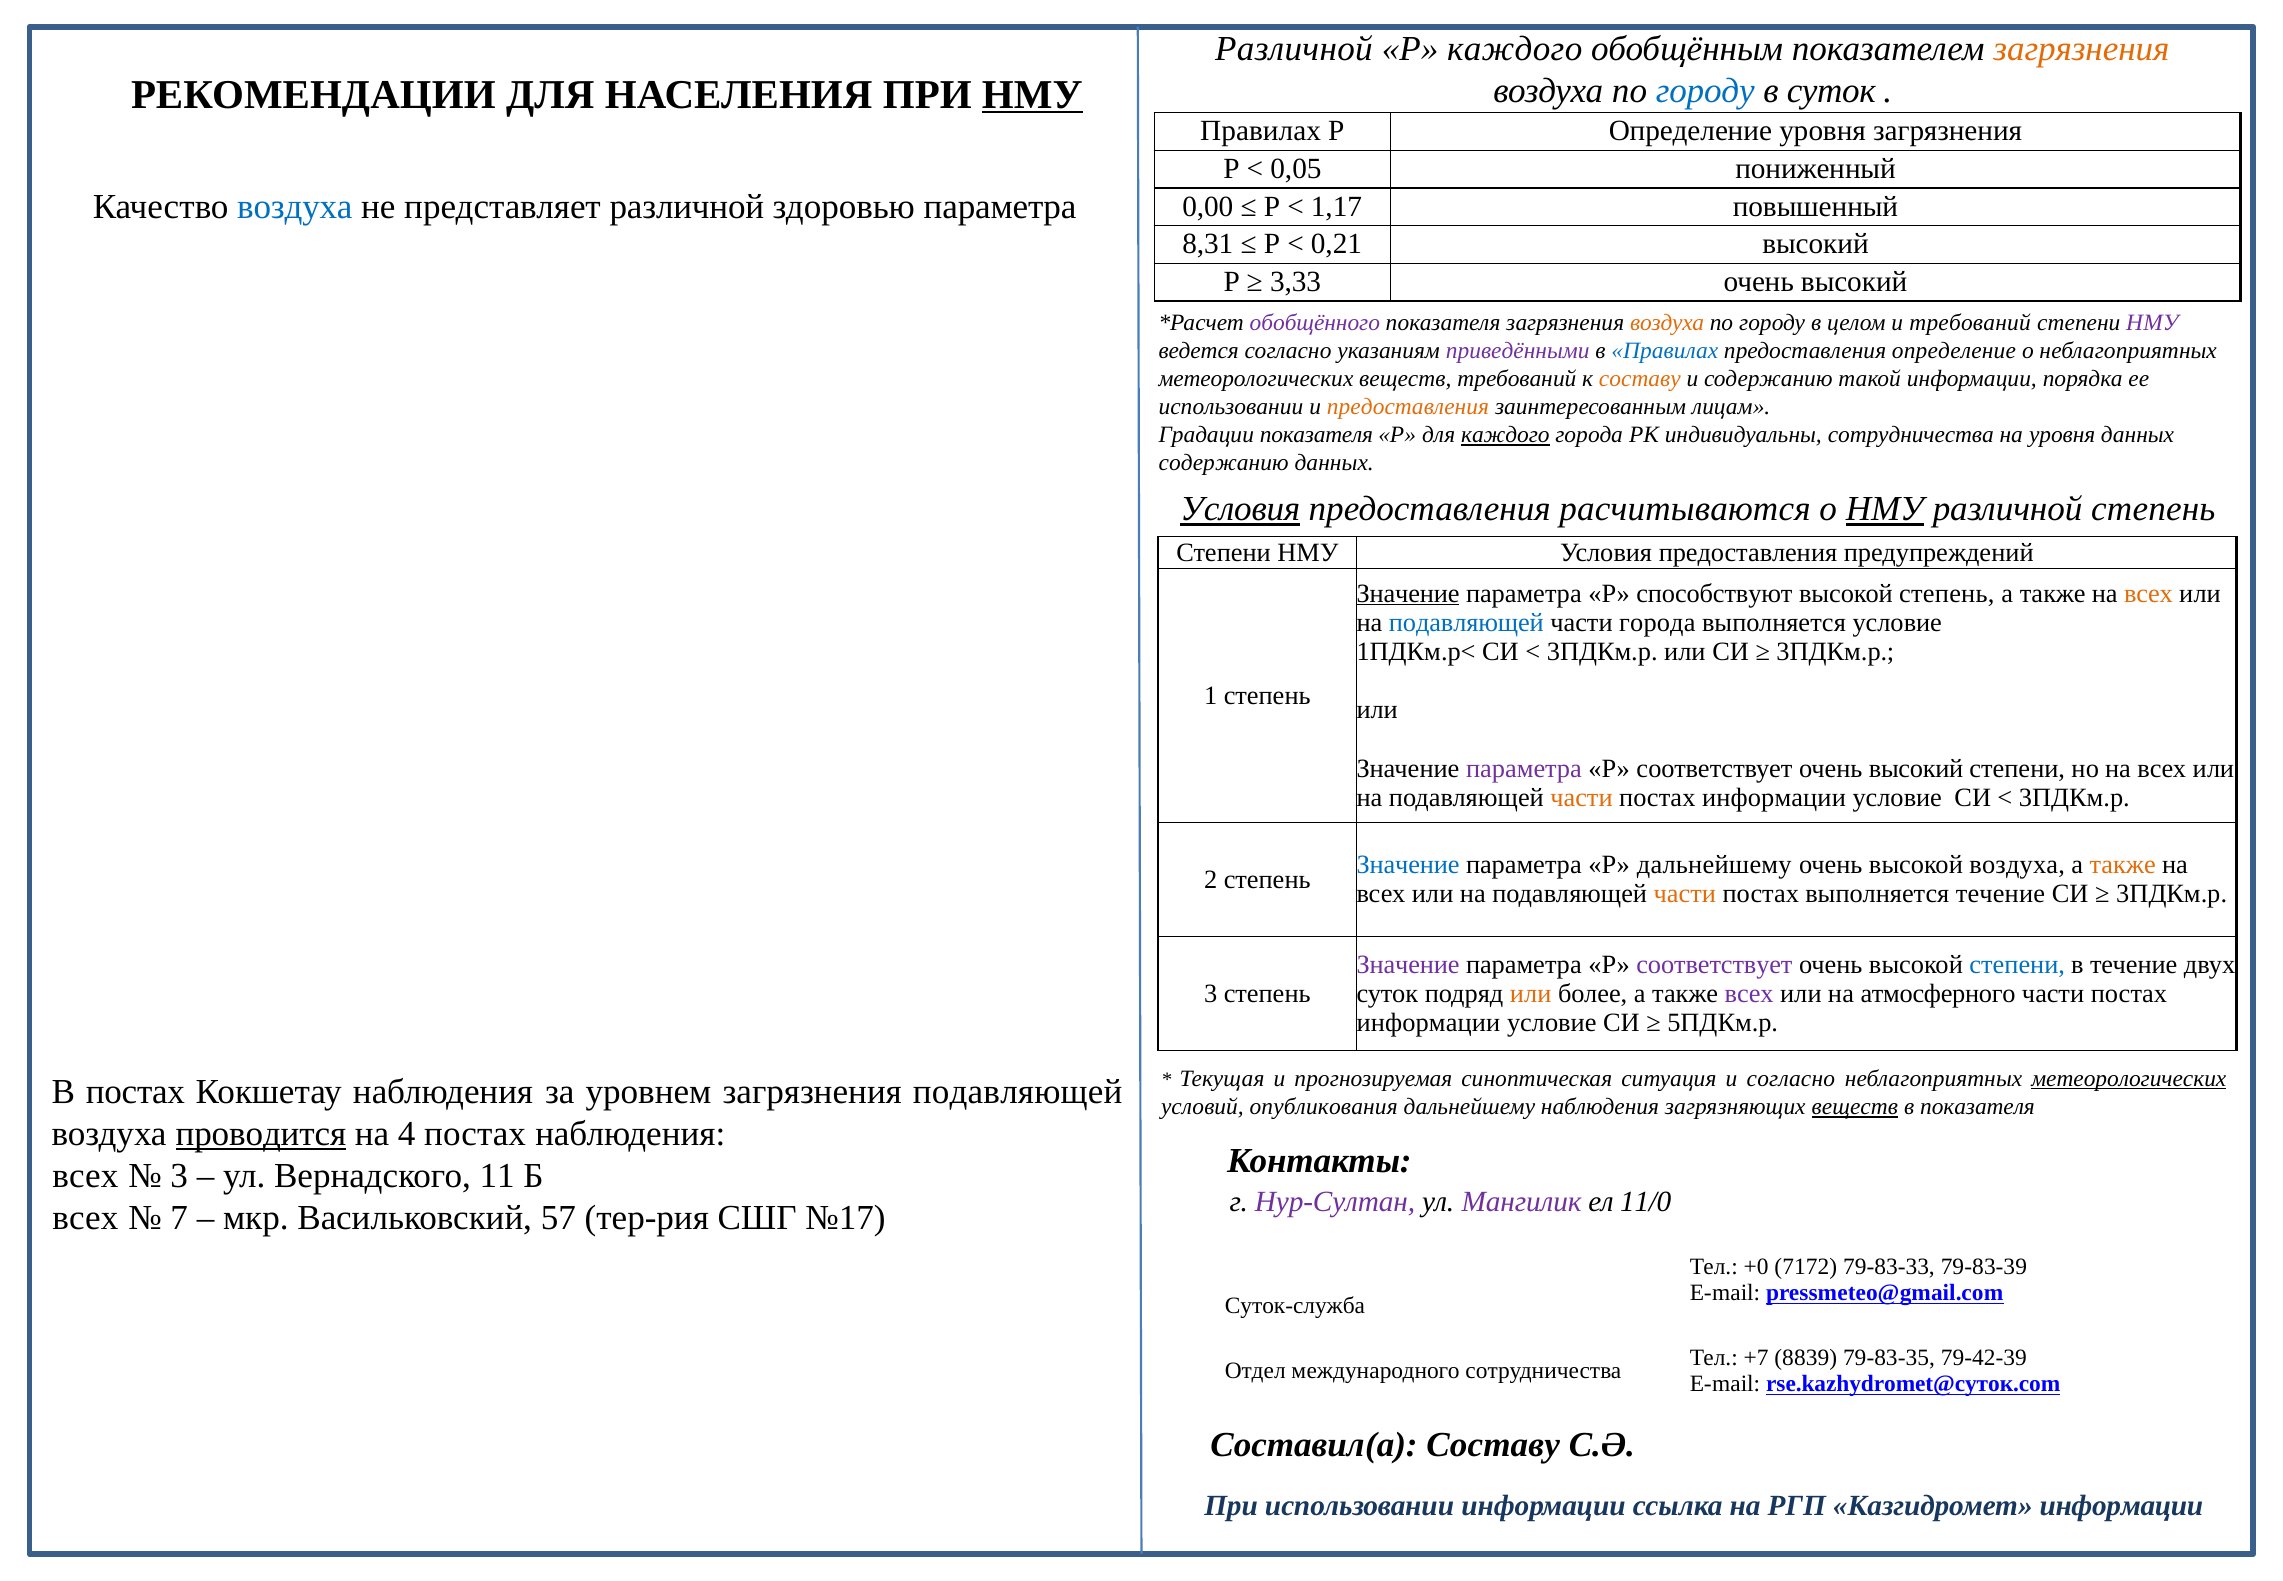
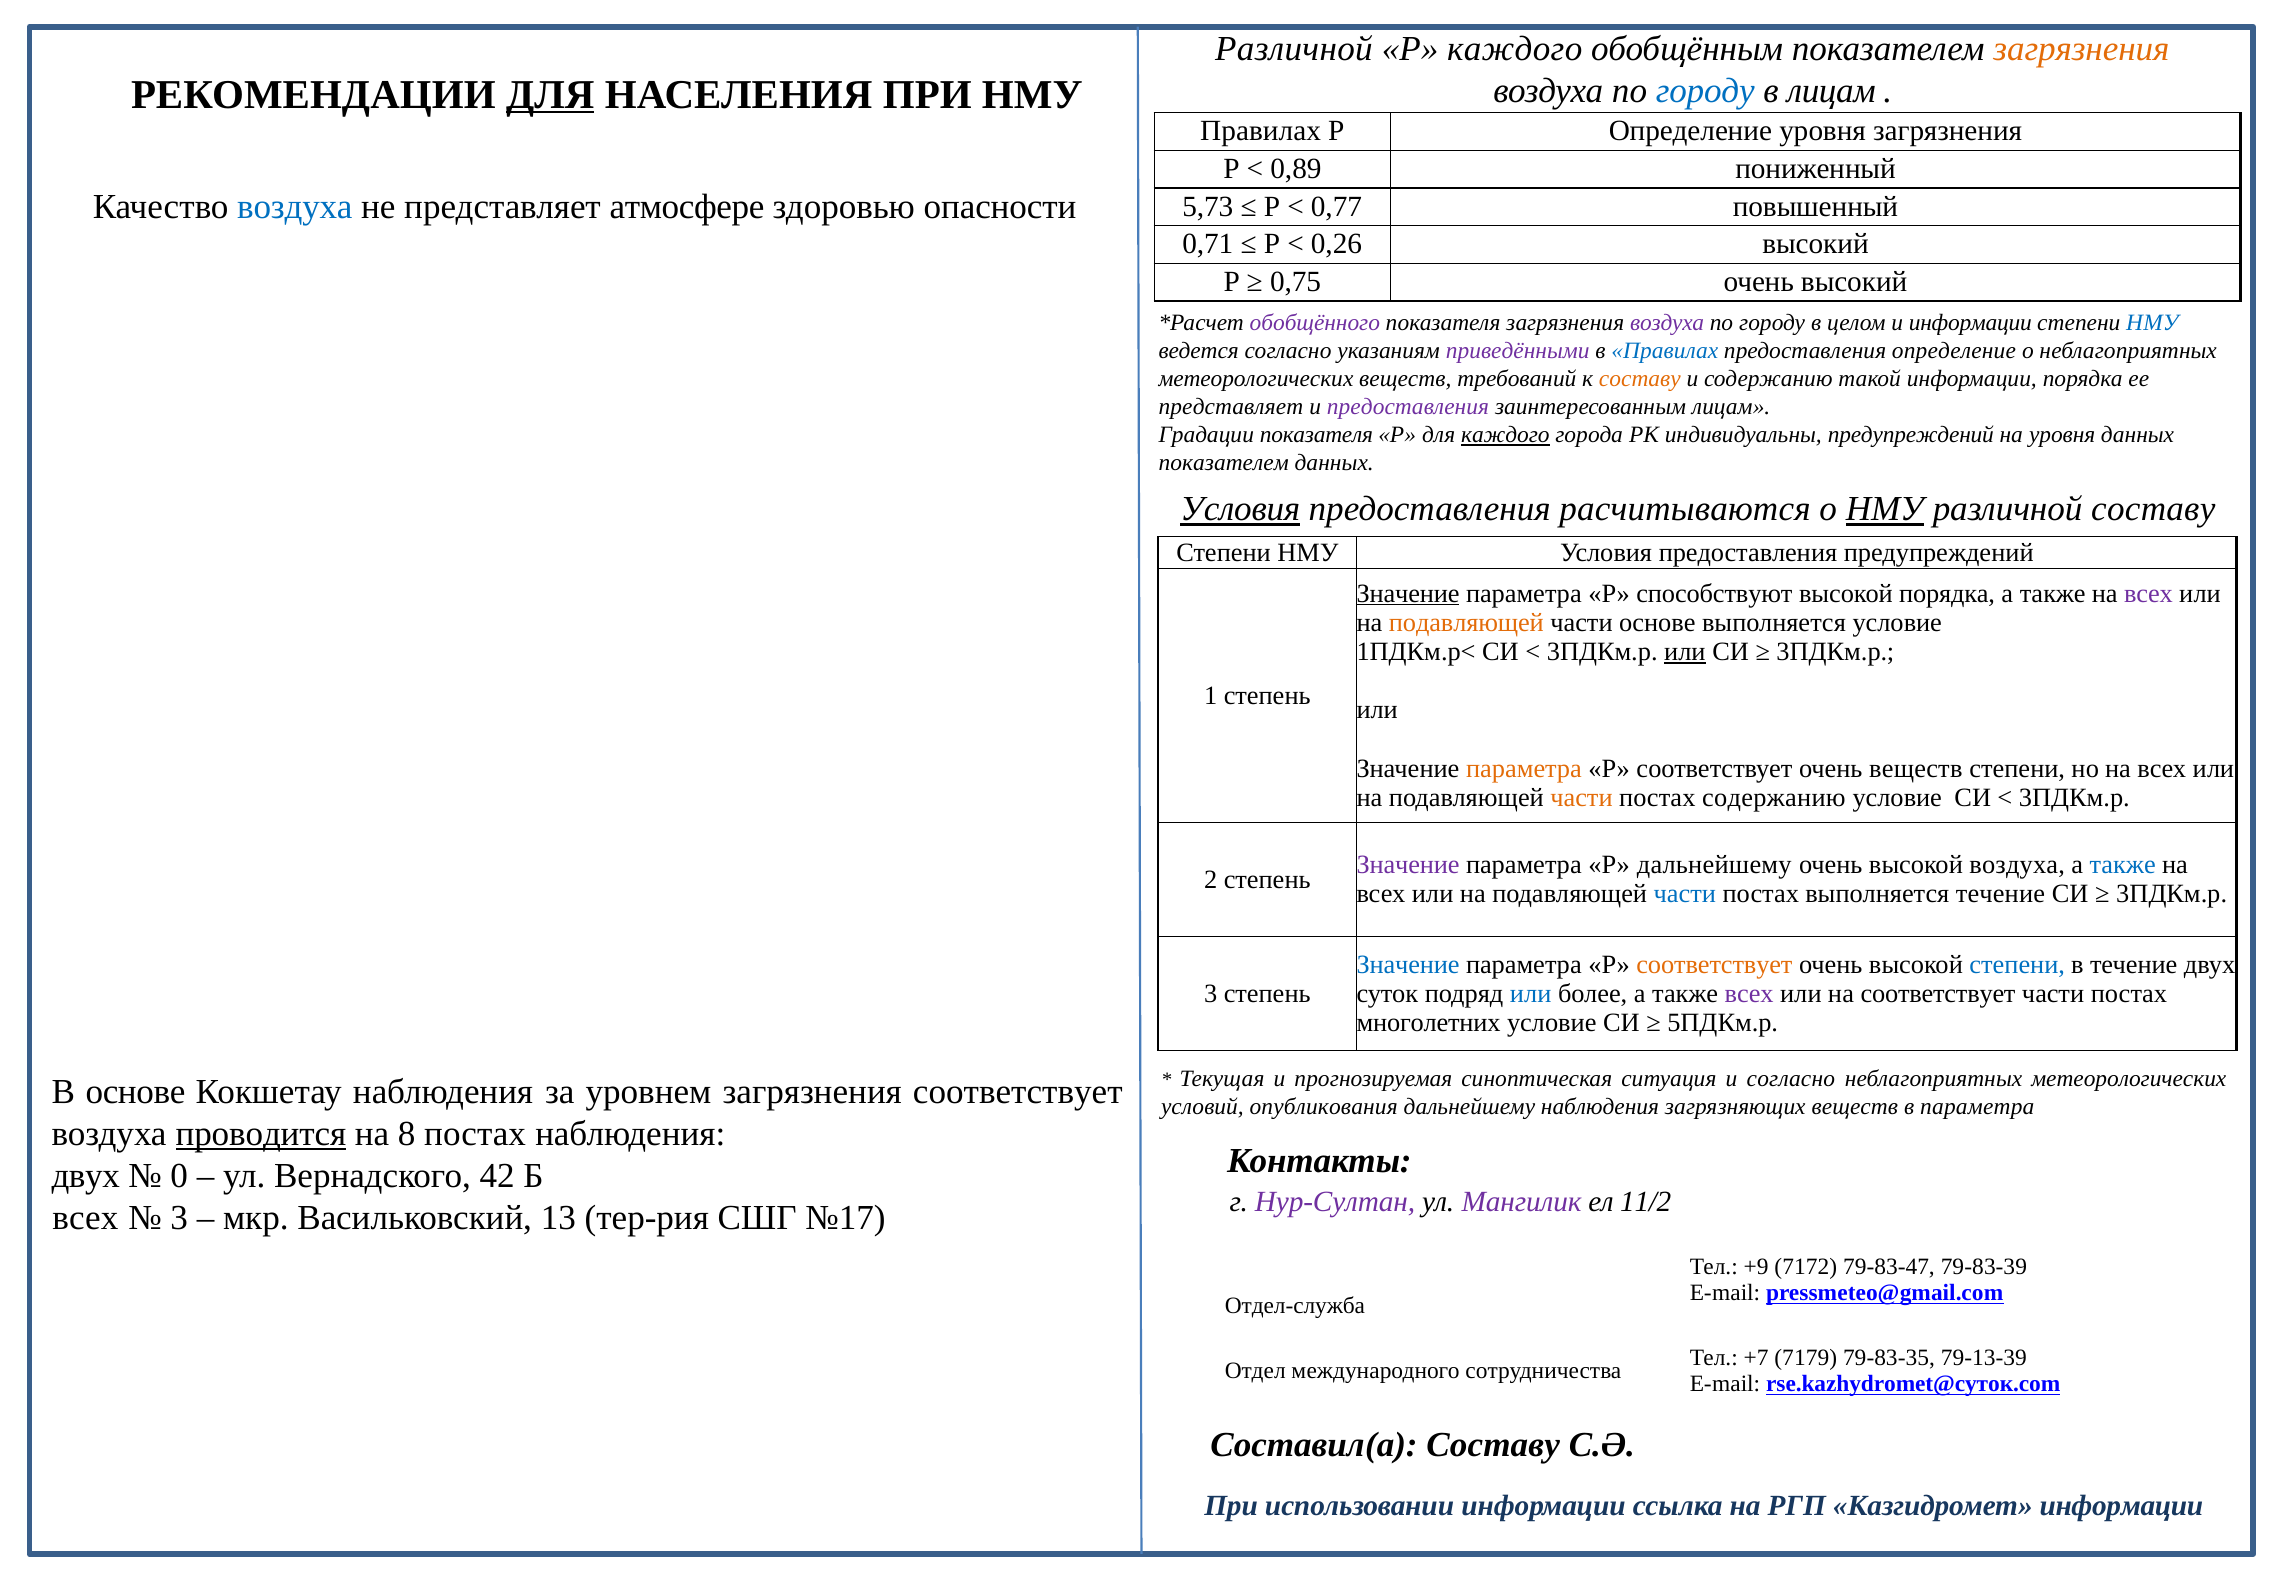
в суток: суток -> лицам
ДЛЯ at (550, 95) underline: none -> present
НМУ at (1032, 95) underline: present -> none
0,05: 0,05 -> 0,89
представляет различной: различной -> атмосфере
здоровью параметра: параметра -> опасности
0,00: 0,00 -> 5,73
1,17: 1,17 -> 0,77
8,31: 8,31 -> 0,71
0,21: 0,21 -> 0,26
3,33: 3,33 -> 0,75
воздуха at (1667, 322) colour: orange -> purple
и требований: требований -> информации
НМУ at (2152, 322) colour: purple -> blue
использовании at (1231, 407): использовании -> представляет
предоставления at (1408, 407) colour: orange -> purple
индивидуальны сотрудничества: сотрудничества -> предупреждений
содержанию at (1224, 463): содержанию -> показателем
различной степень: степень -> составу
высокой степень: степень -> порядка
всех at (2148, 593) colour: orange -> purple
подавляющей at (1466, 622) colour: blue -> orange
части города: города -> основе
или at (1685, 652) underline: none -> present
параметра at (1524, 768) colour: purple -> orange
соответствует очень высокий: высокий -> веществ
информации at (1774, 798): информации -> содержанию
Значение at (1408, 865) colour: blue -> purple
также at (2123, 865) colour: orange -> blue
части at (1685, 894) colour: orange -> blue
Значение at (1408, 964) colour: purple -> blue
соответствует at (1714, 964) colour: purple -> orange
или at (1531, 993) colour: orange -> blue
на атмосферного: атмосферного -> соответствует
информации at (1428, 1023): информации -> многолетних
метеорологических at (2129, 1078) underline: present -> none
В постах: постах -> основе
загрязнения подавляющей: подавляющей -> соответствует
веществ at (1855, 1106) underline: present -> none
в показателя: показателя -> параметра
4: 4 -> 8
всех at (85, 1176): всех -> двух
3 at (179, 1176): 3 -> 0
11: 11 -> 42
11/0: 11/0 -> 11/2
7 at (179, 1218): 7 -> 3
57: 57 -> 13
+0: +0 -> +9
79-83-33: 79-83-33 -> 79-83-47
Суток-служба: Суток-служба -> Отдел-служба
8839: 8839 -> 7179
79-42-39: 79-42-39 -> 79-13-39
